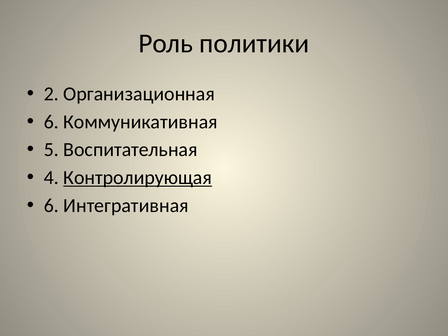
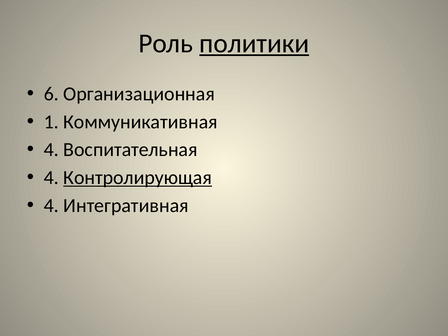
политики underline: none -> present
2: 2 -> 6
6 at (51, 122): 6 -> 1
5 at (51, 150): 5 -> 4
6 at (51, 206): 6 -> 4
